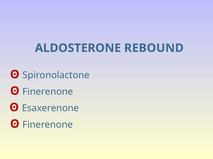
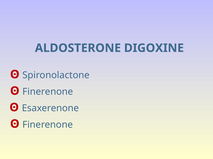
REBOUND: REBOUND -> DIGOXINE
